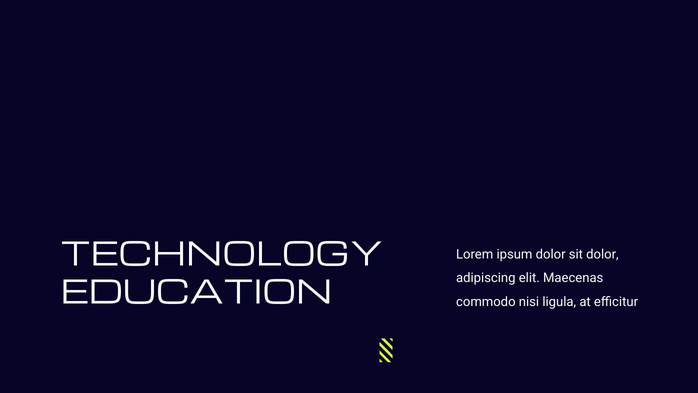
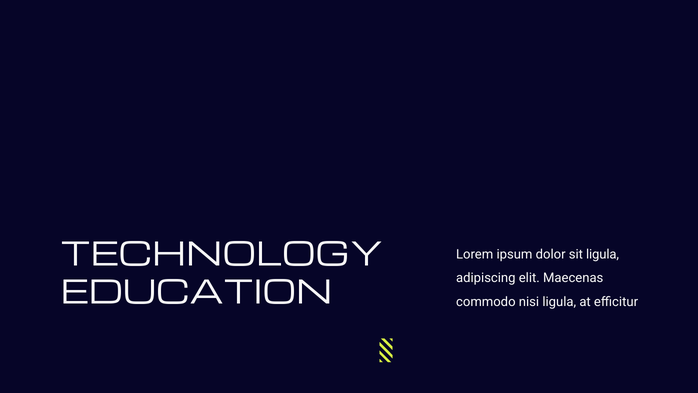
sit dolor: dolor -> ligula
